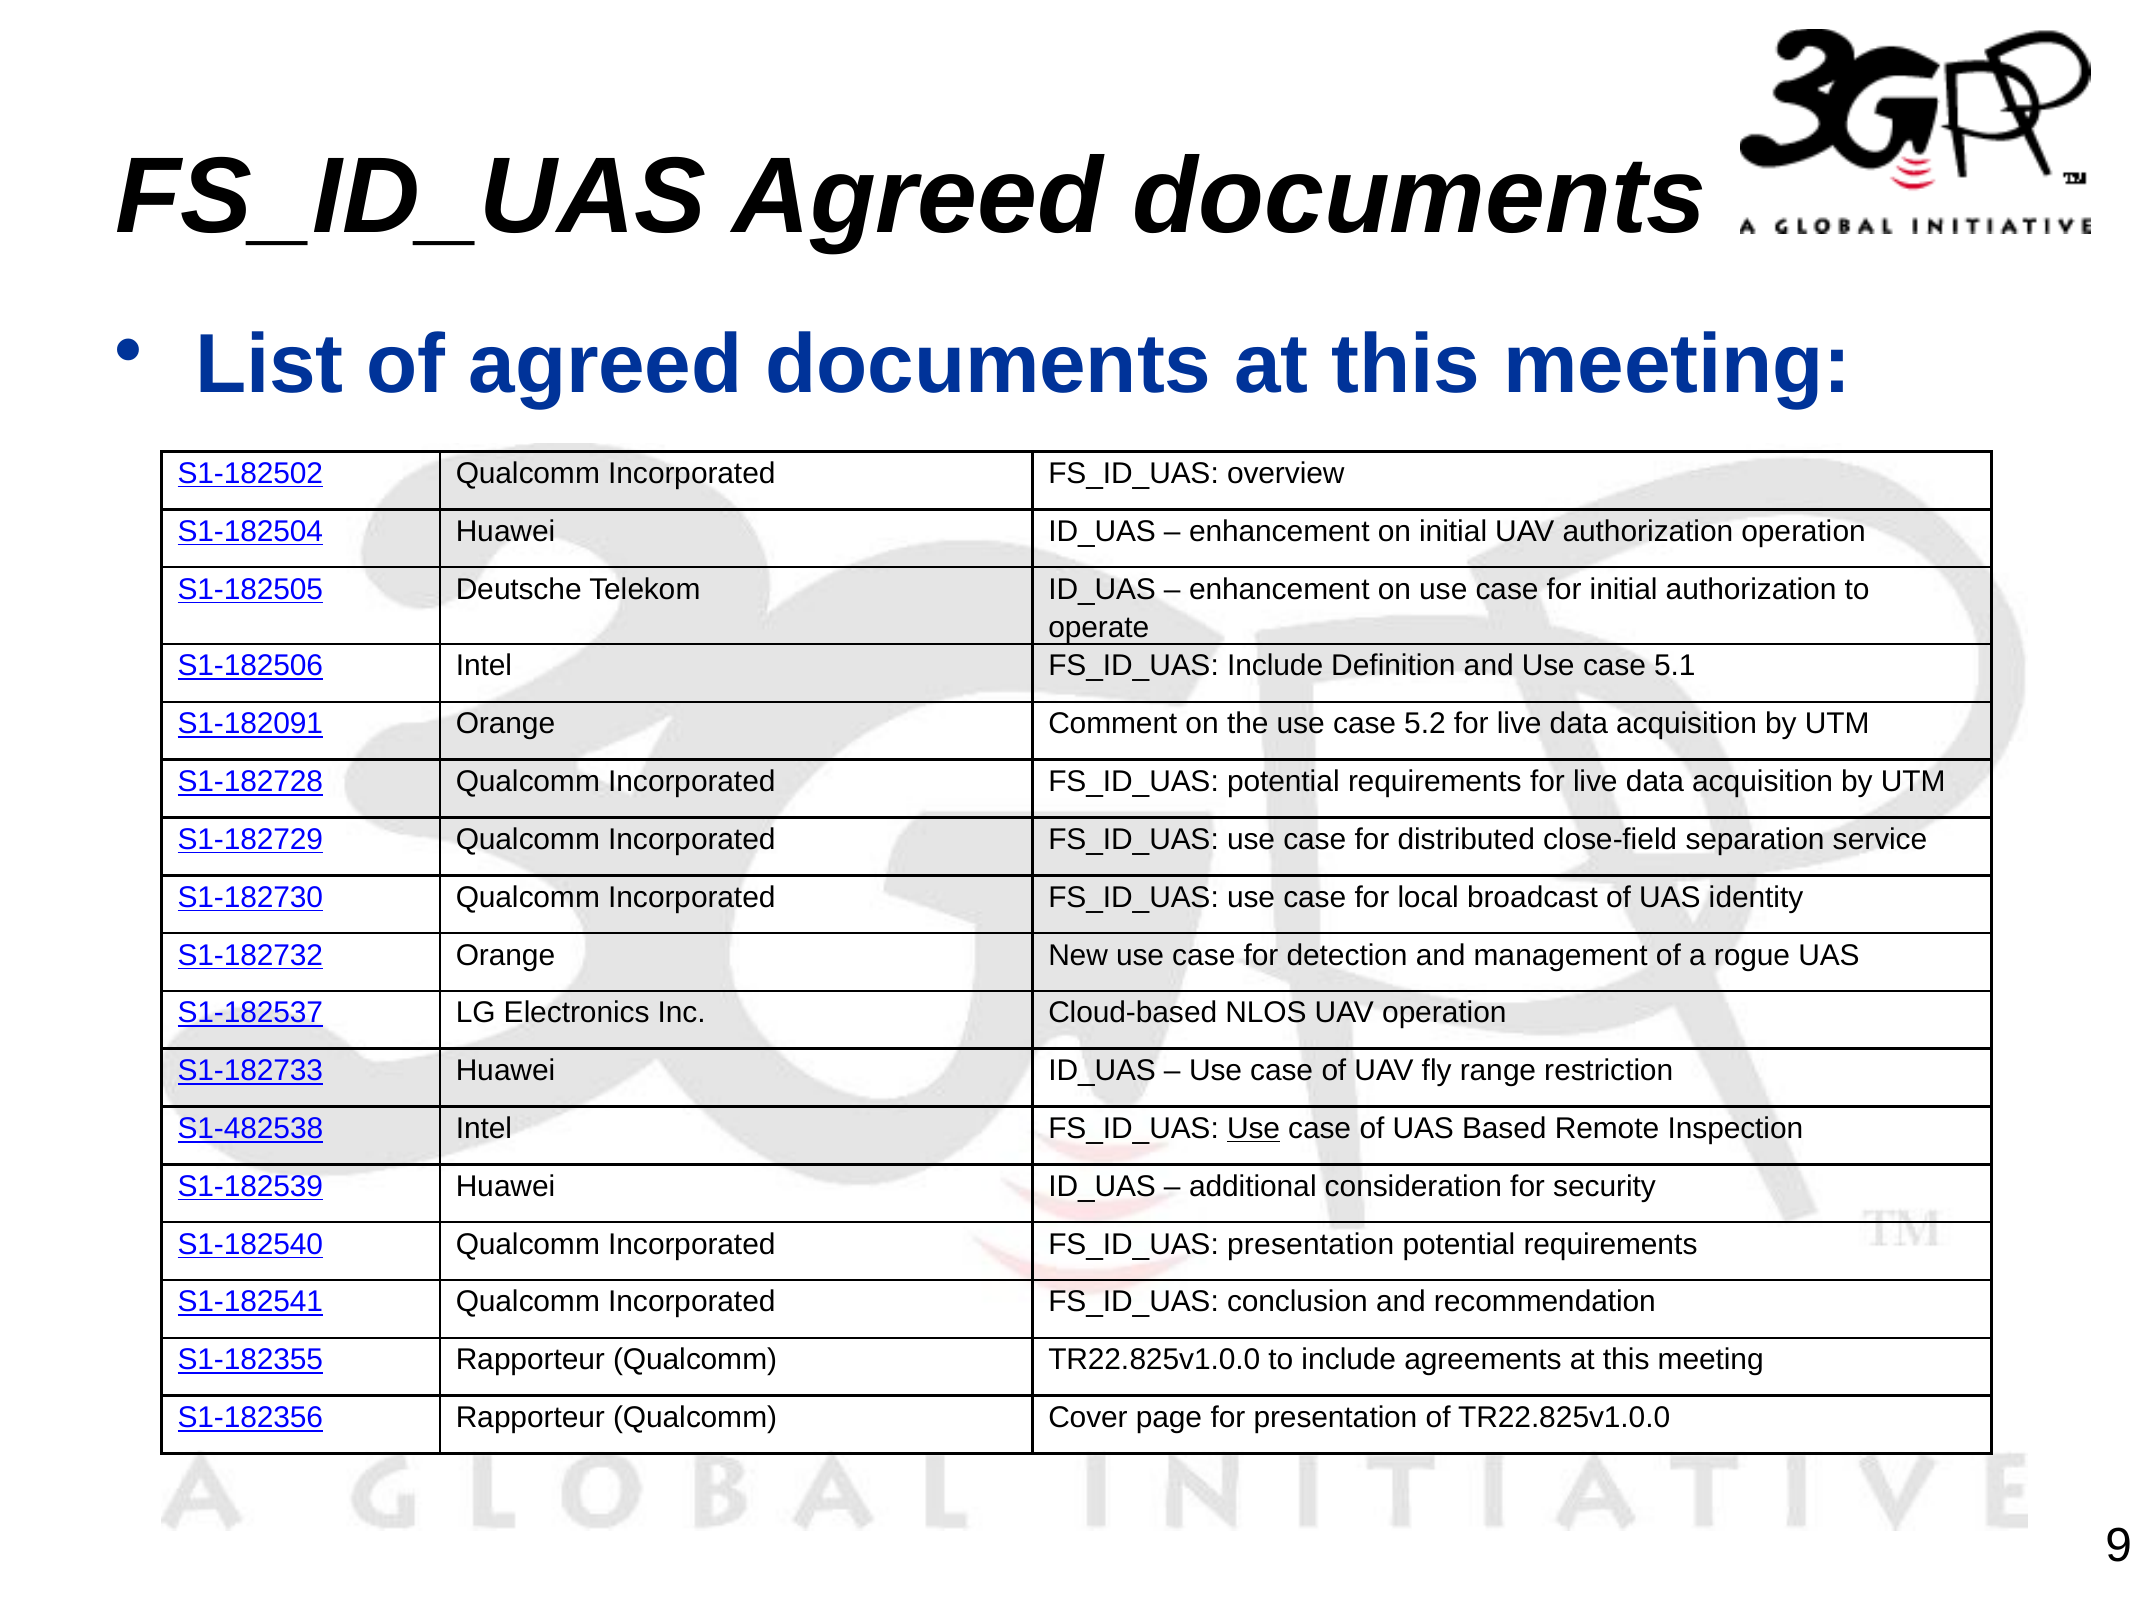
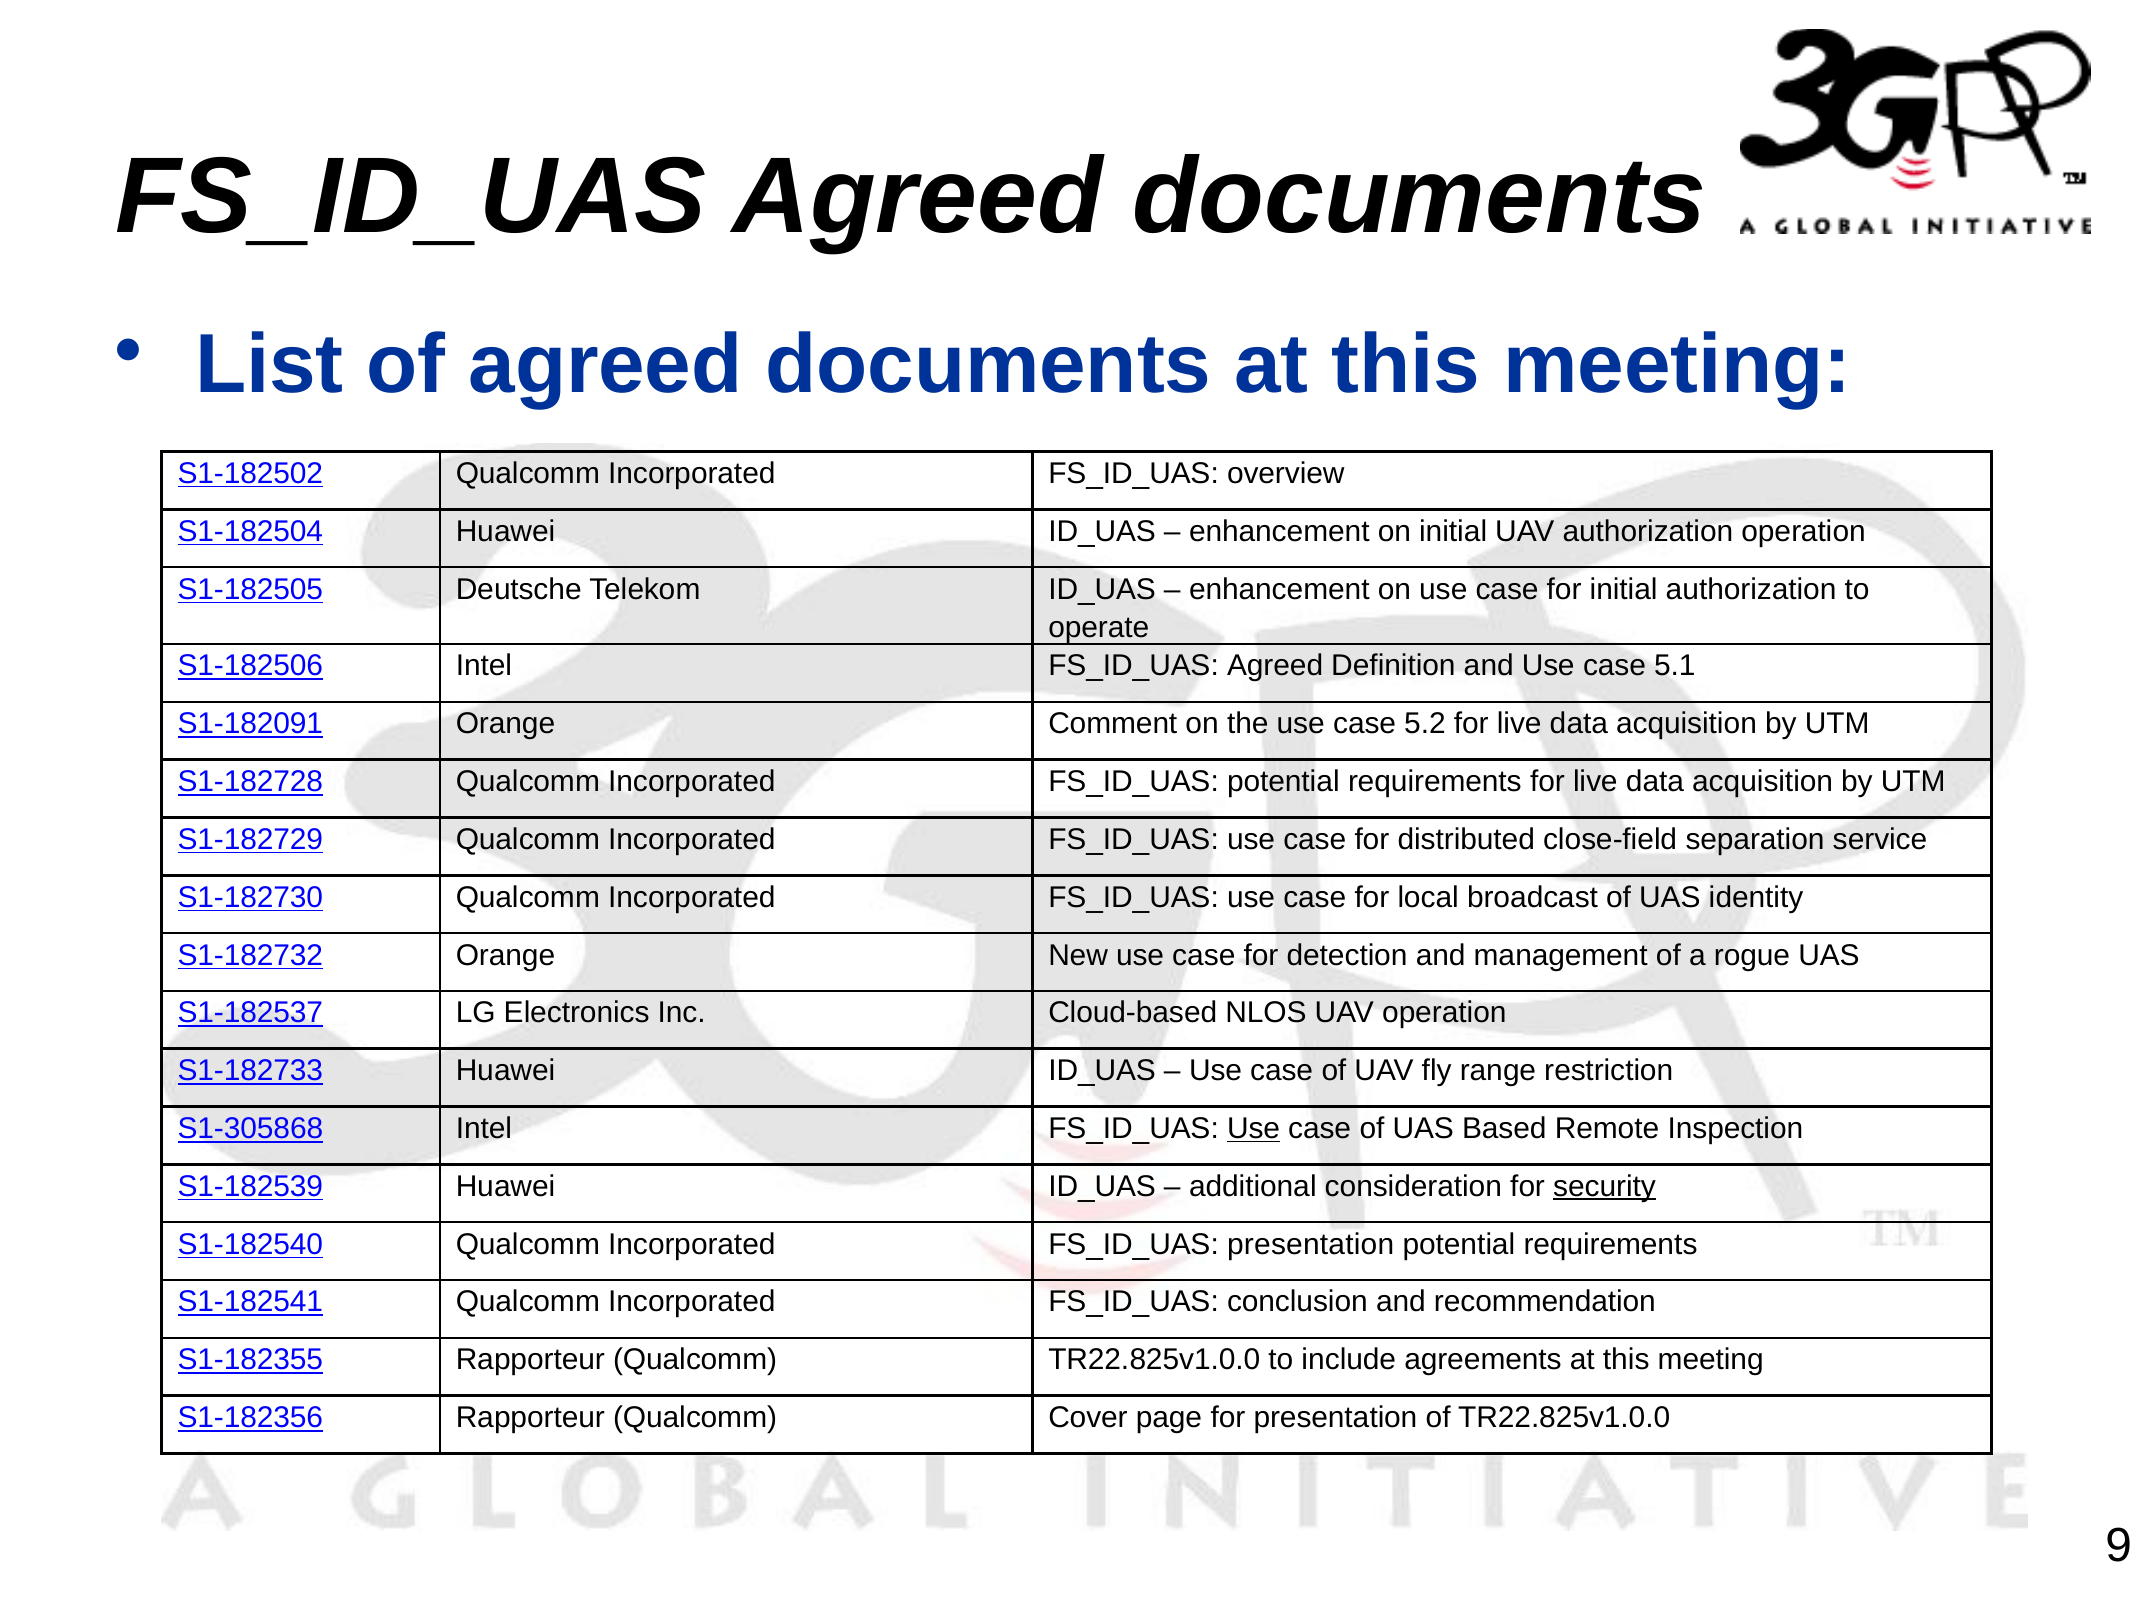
Intel FS_ID_UAS Include: Include -> Agreed
S1-482538: S1-482538 -> S1-305868
security underline: none -> present
